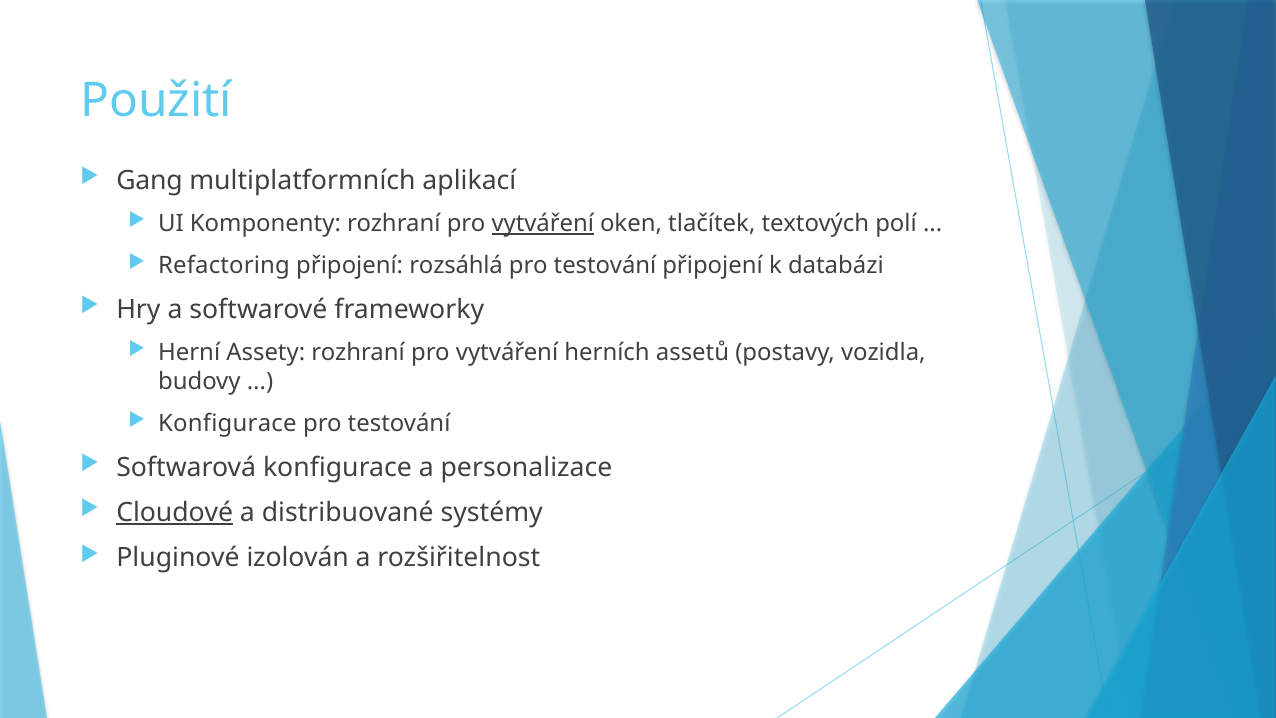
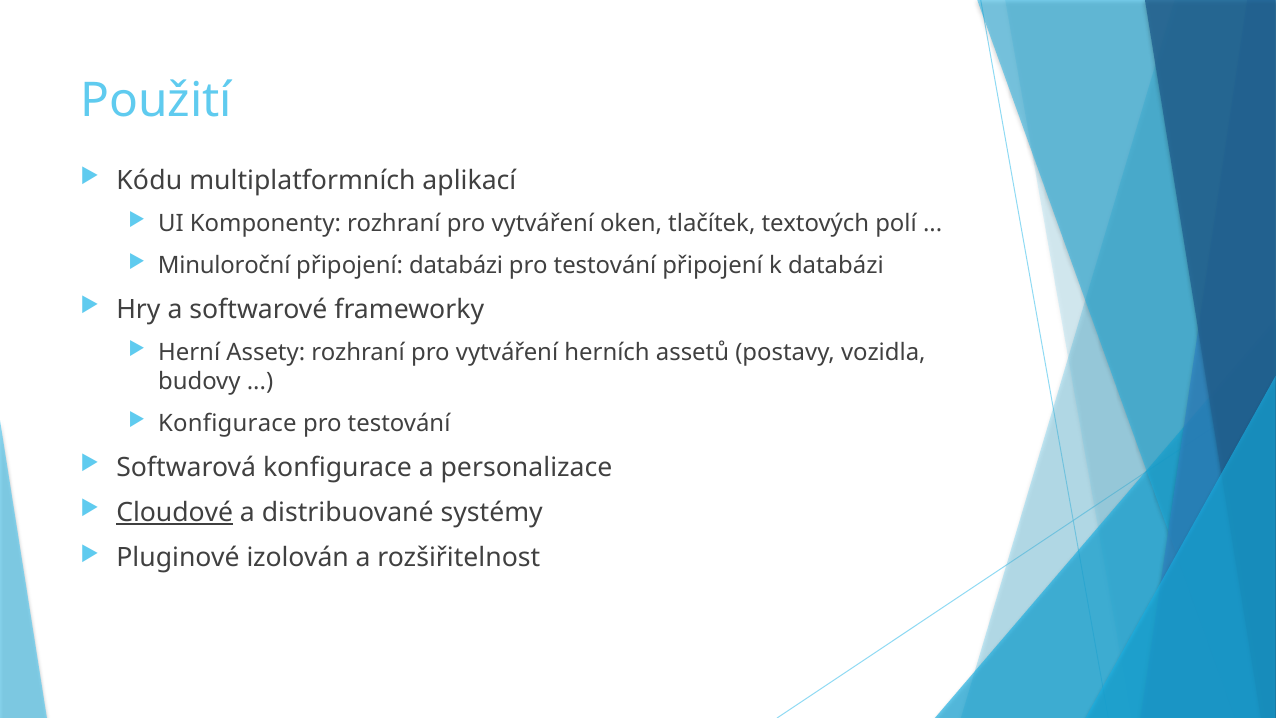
Gang: Gang -> Kódu
vytváření at (543, 224) underline: present -> none
Refactoring: Refactoring -> Minuloroční
připojení rozsáhlá: rozsáhlá -> databázi
